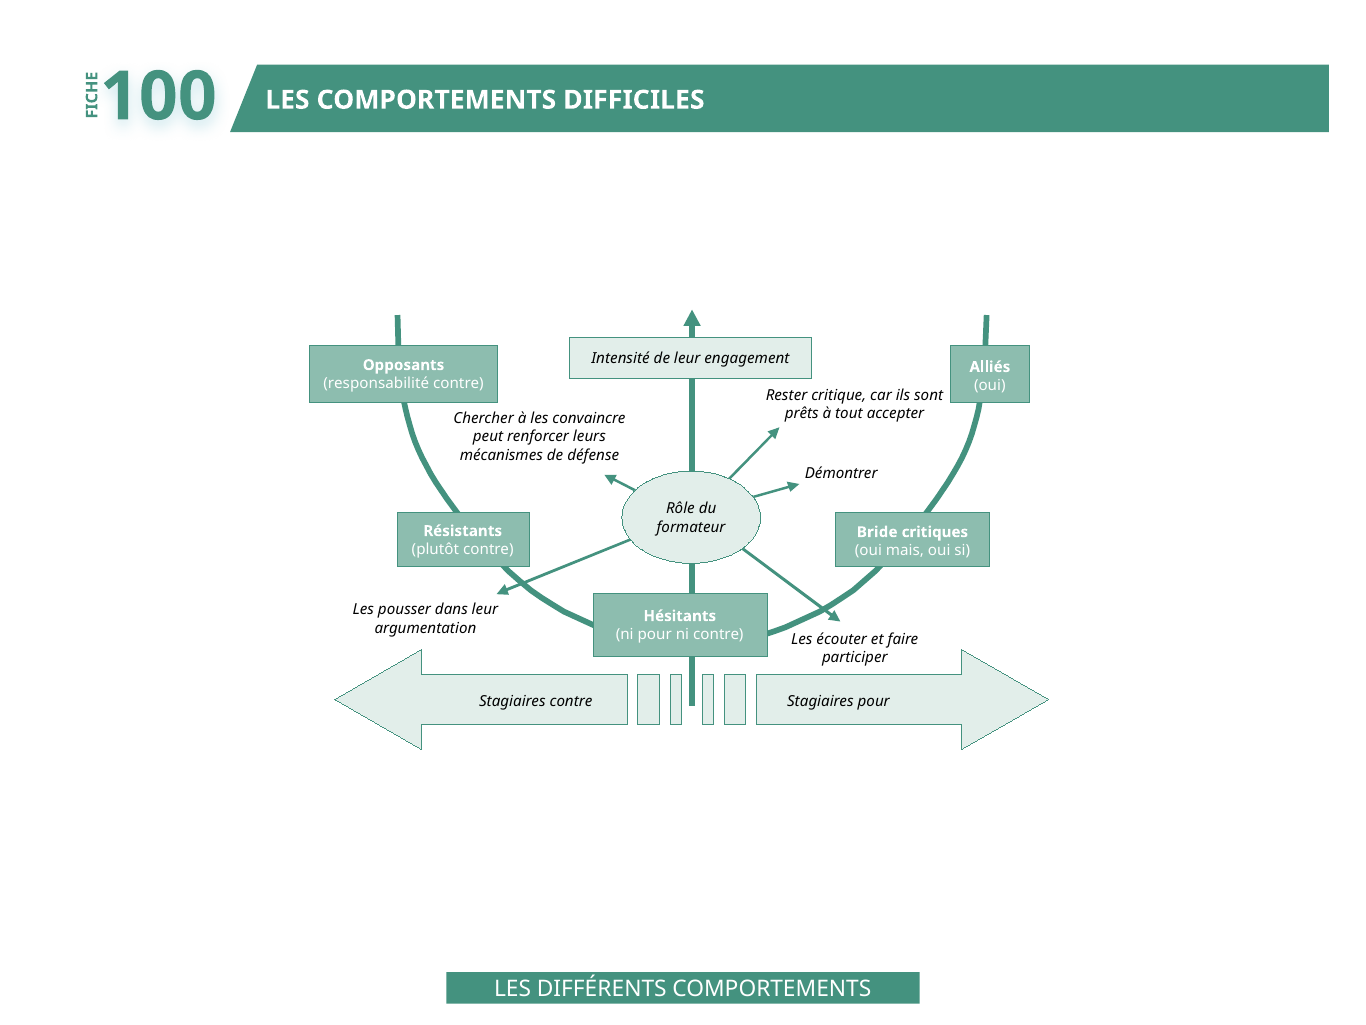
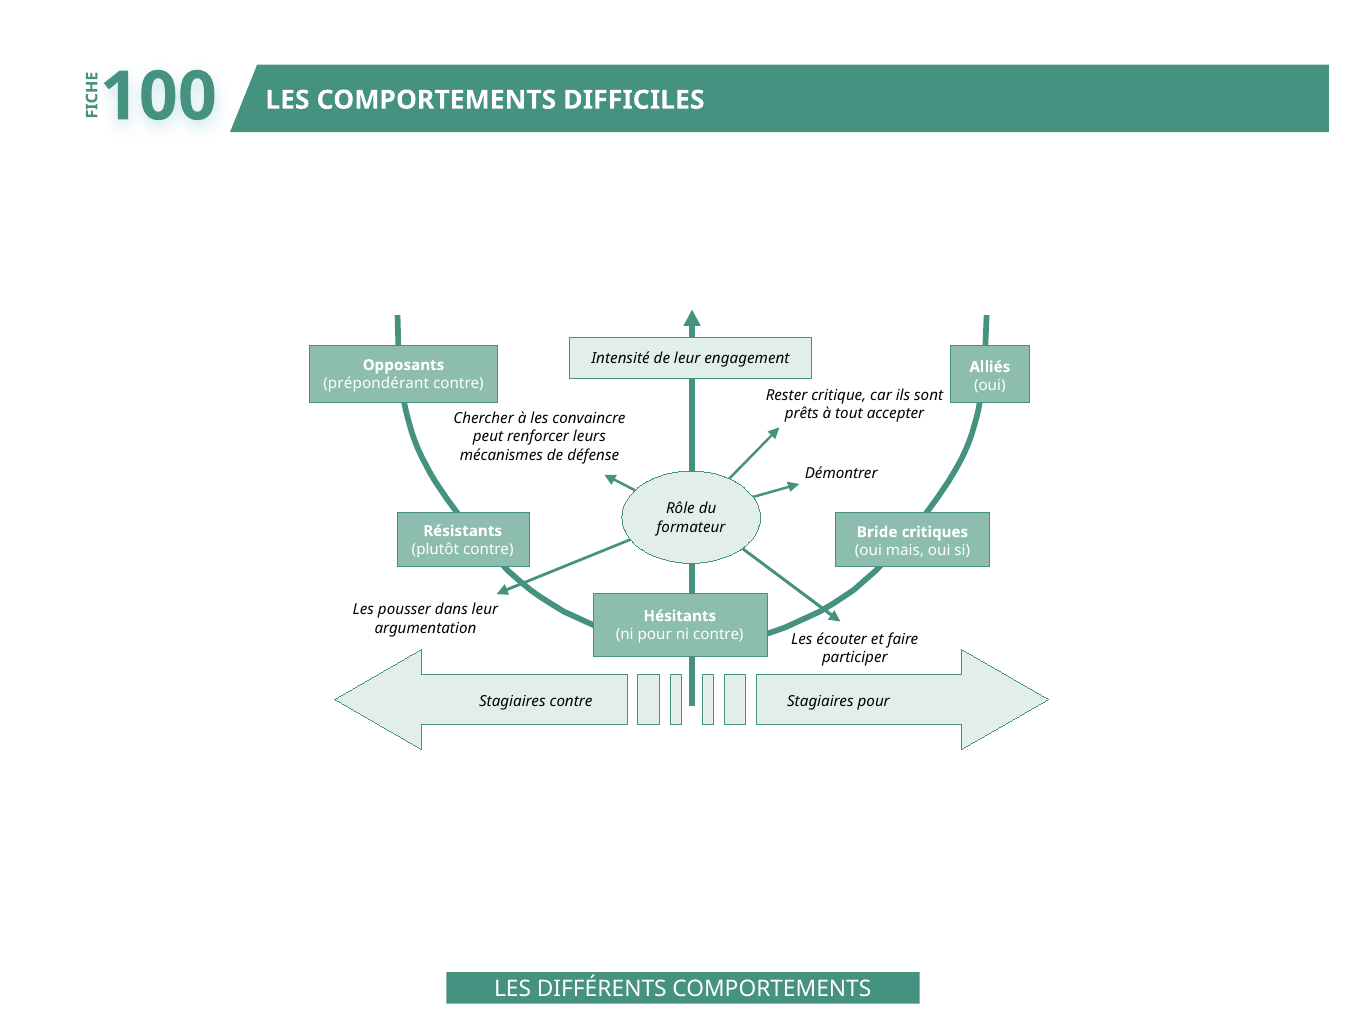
responsabilité: responsabilité -> prépondérant
